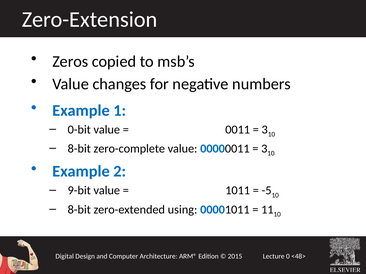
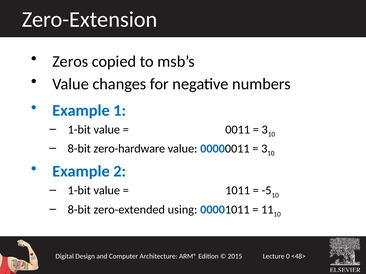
0-bit at (79, 130): 0-bit -> 1-bit
zero-complete: zero-complete -> zero-hardware
9-bit at (79, 191): 9-bit -> 1-bit
